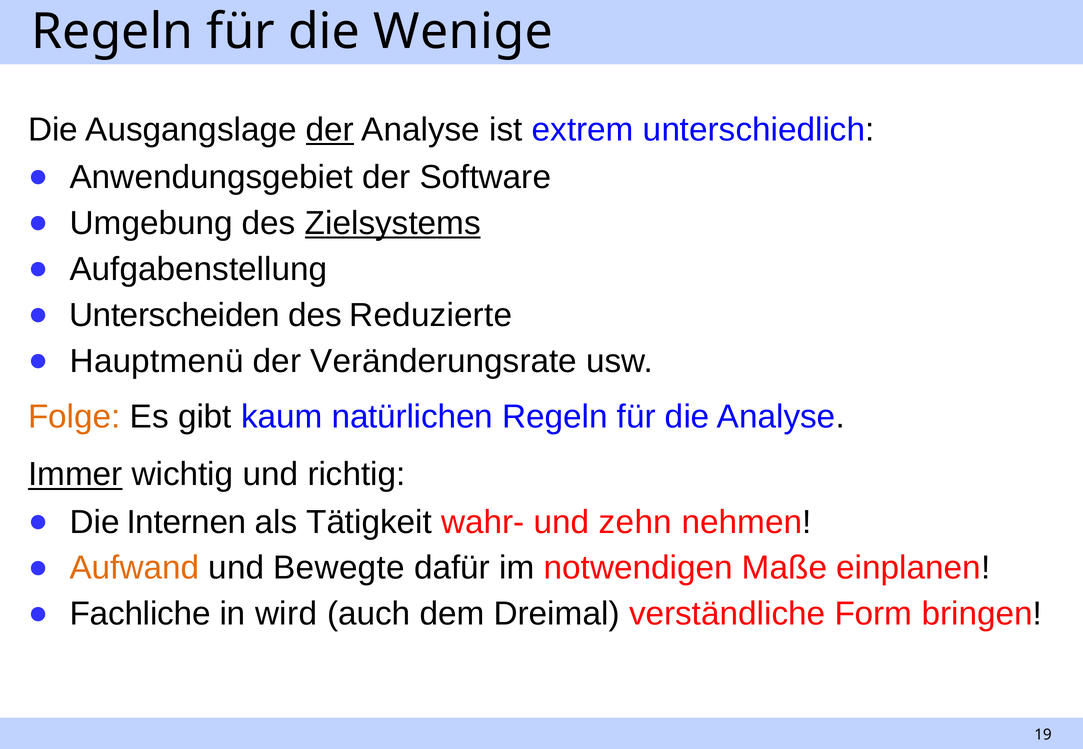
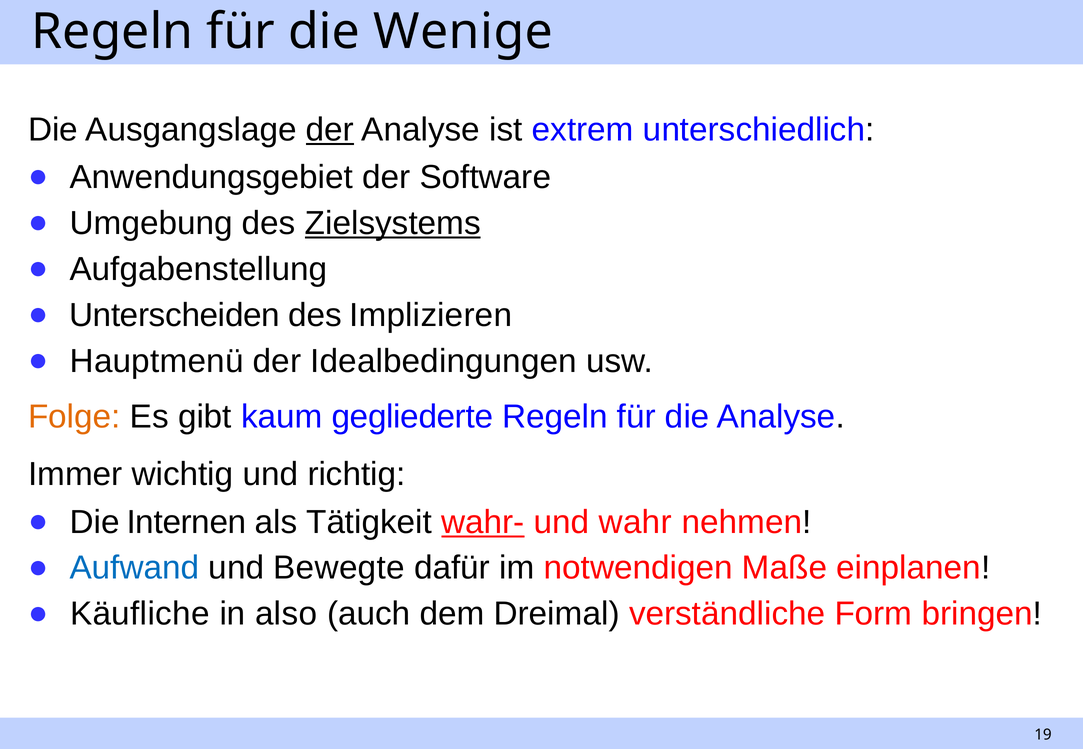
Reduzierte: Reduzierte -> Implizieren
Veränderungsrate: Veränderungsrate -> Idealbedingungen
natürlichen: natürlichen -> gegliederte
Immer underline: present -> none
wahr- underline: none -> present
zehn: zehn -> wahr
Aufwand colour: orange -> blue
Fachliche: Fachliche -> Käufliche
wird: wird -> also
